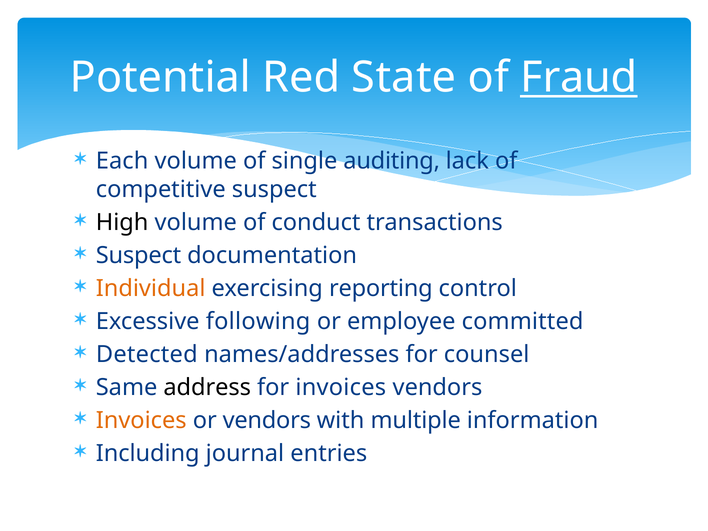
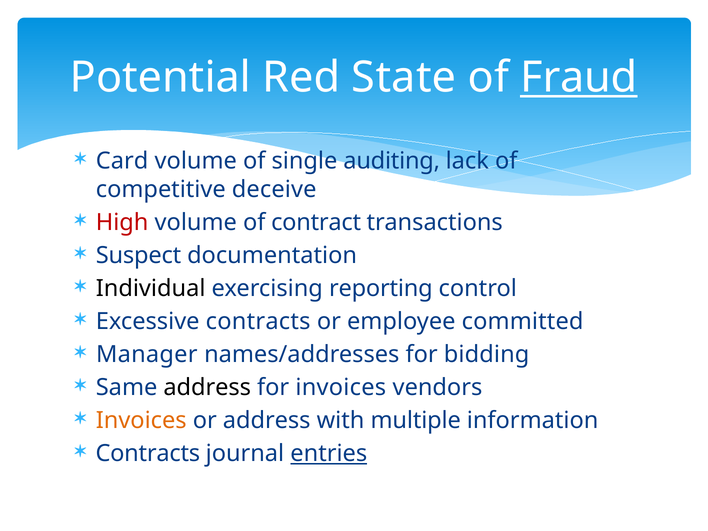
Each: Each -> Card
competitive suspect: suspect -> deceive
High colour: black -> red
conduct: conduct -> contract
Individual colour: orange -> black
Excessive following: following -> contracts
Detected: Detected -> Manager
counsel: counsel -> bidding
or vendors: vendors -> address
Including at (148, 454): Including -> Contracts
entries underline: none -> present
